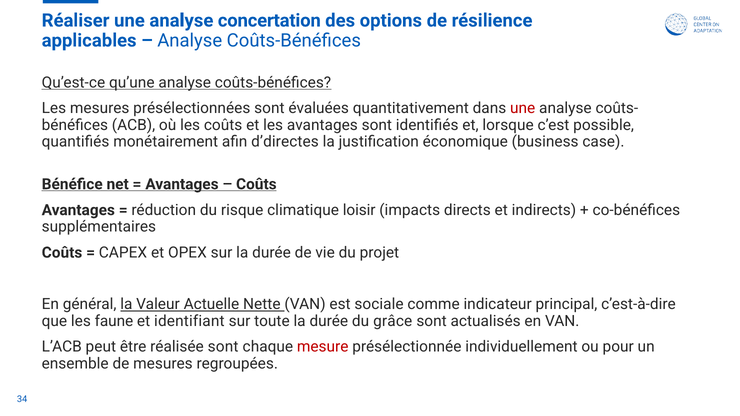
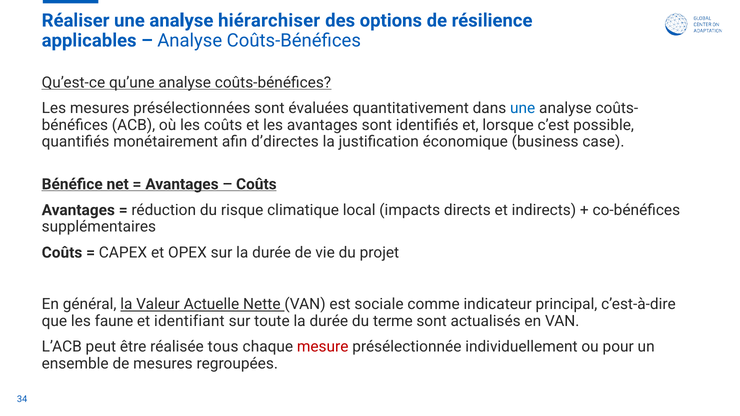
concertation: concertation -> hiérarchiser
une at (523, 108) colour: red -> blue
loisir: loisir -> local
grâce: grâce -> terme
réalisée sont: sont -> tous
